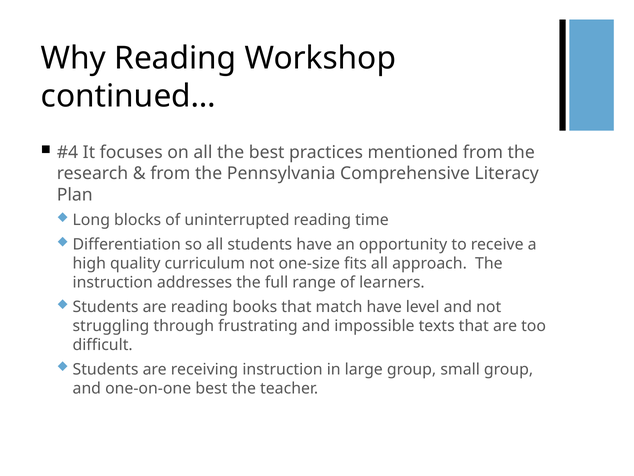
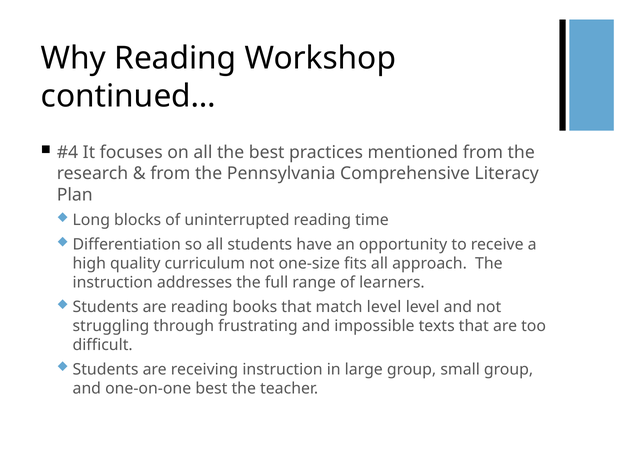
match have: have -> level
